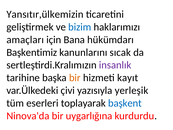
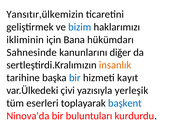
amaçları: amaçları -> ikliminin
Başkentimiz: Başkentimiz -> Sahnesinde
sıcak: sıcak -> diğer
insanlık colour: purple -> orange
bir at (75, 78) colour: orange -> blue
uygarlığına: uygarlığına -> buluntuları
